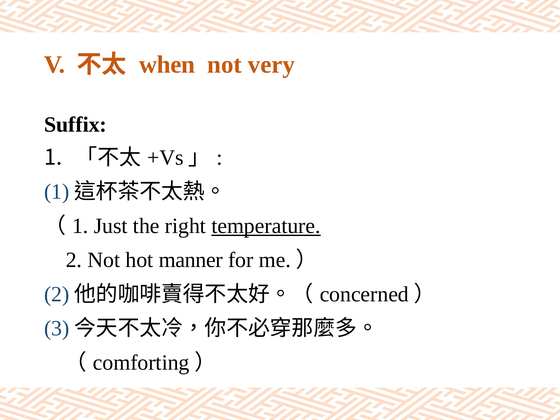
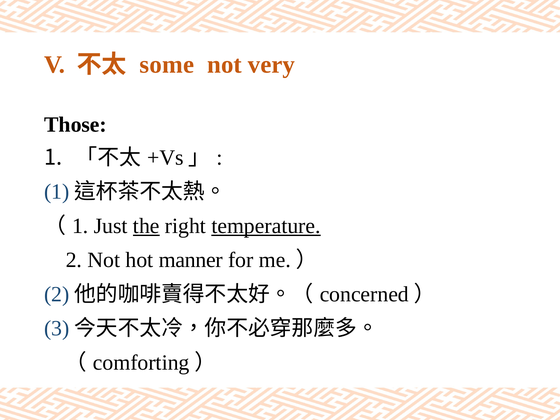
when: when -> some
Suffix: Suffix -> Those
the underline: none -> present
